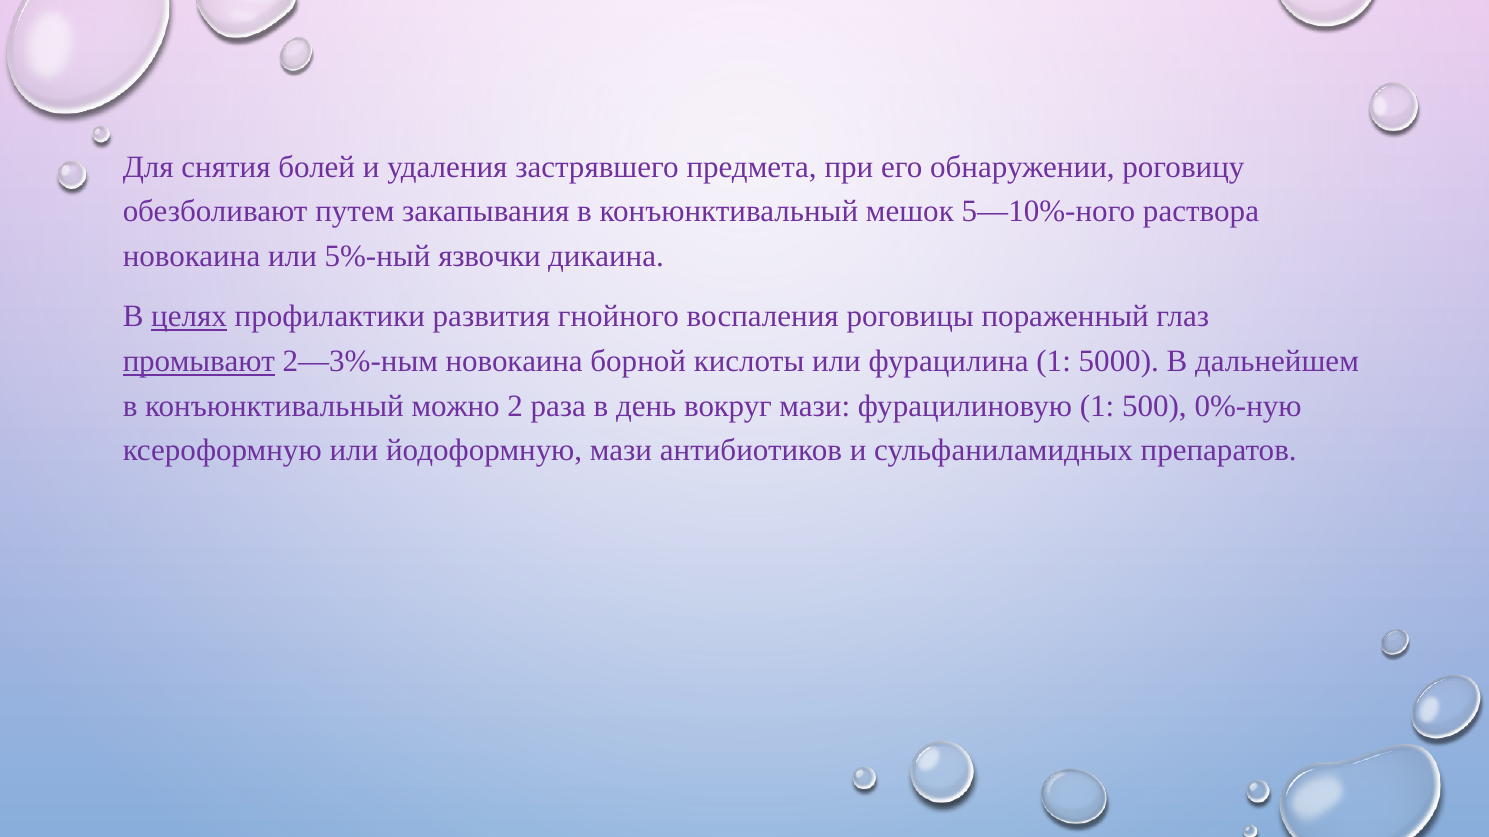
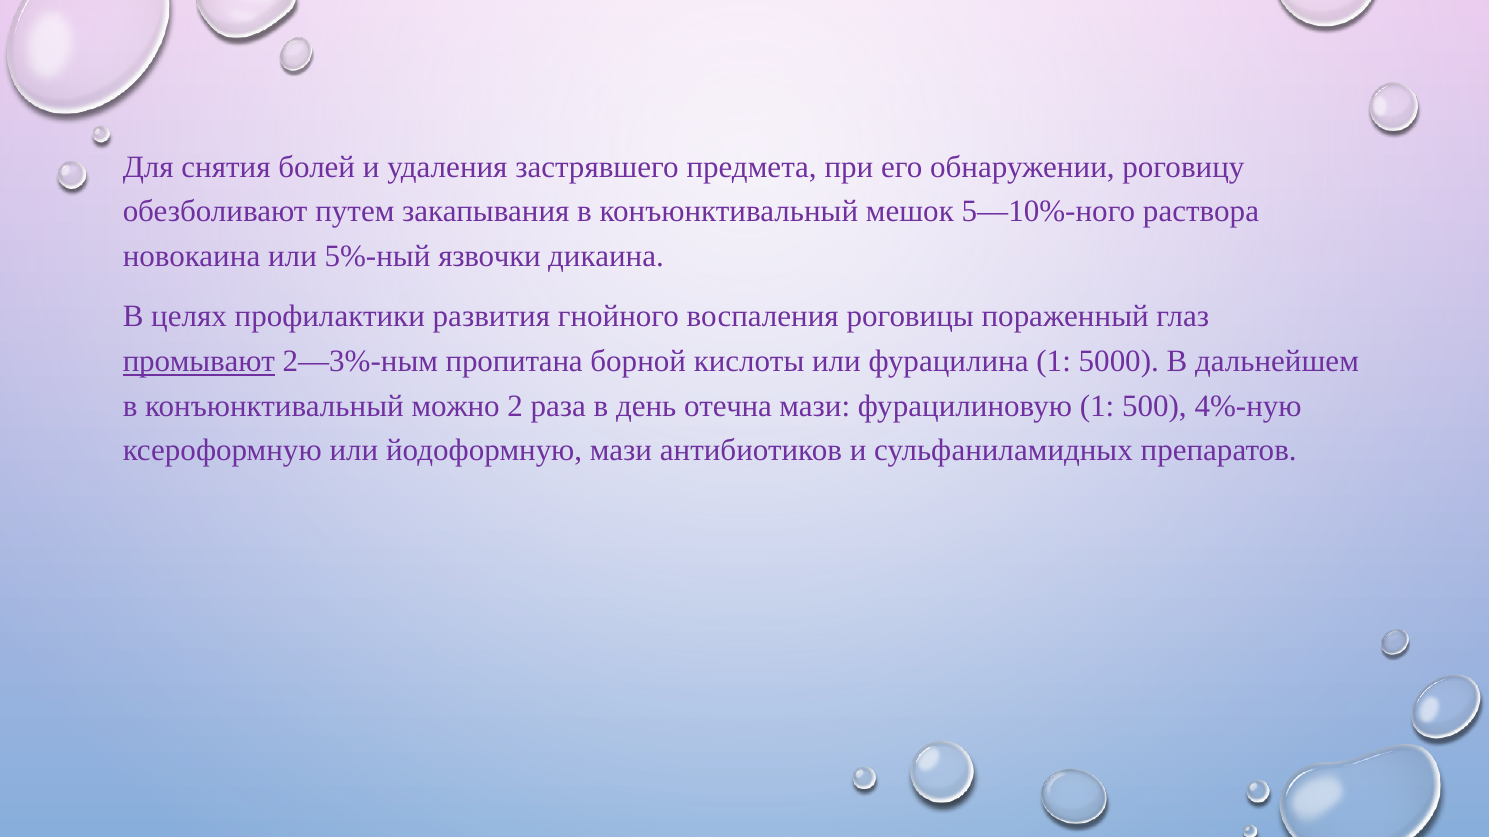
целях underline: present -> none
2—3%-ным новокаина: новокаина -> пропитана
вокруг: вокруг -> отечна
0%-ную: 0%-ную -> 4%-ную
